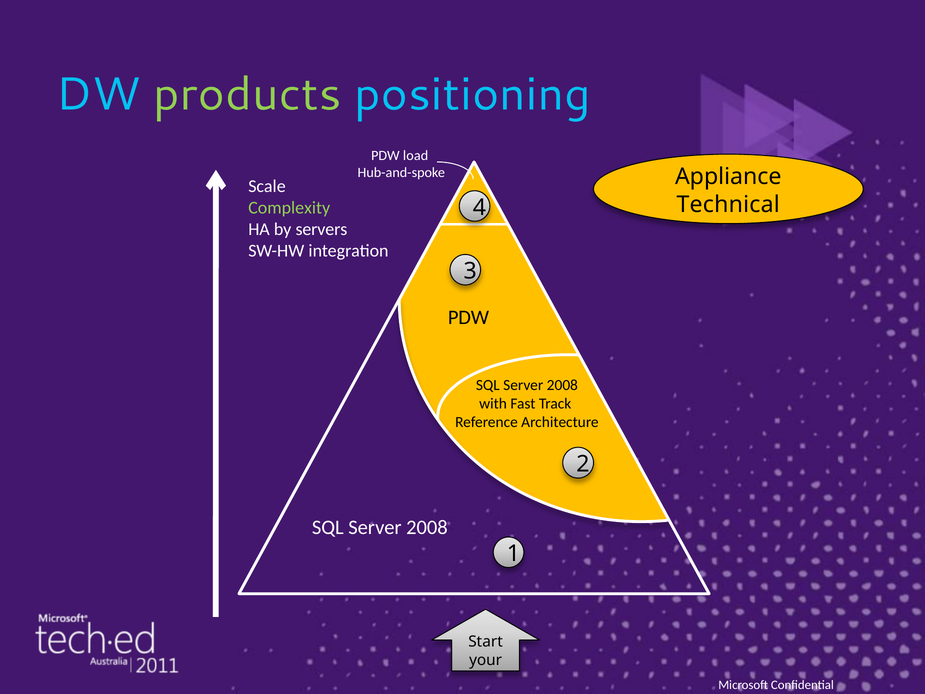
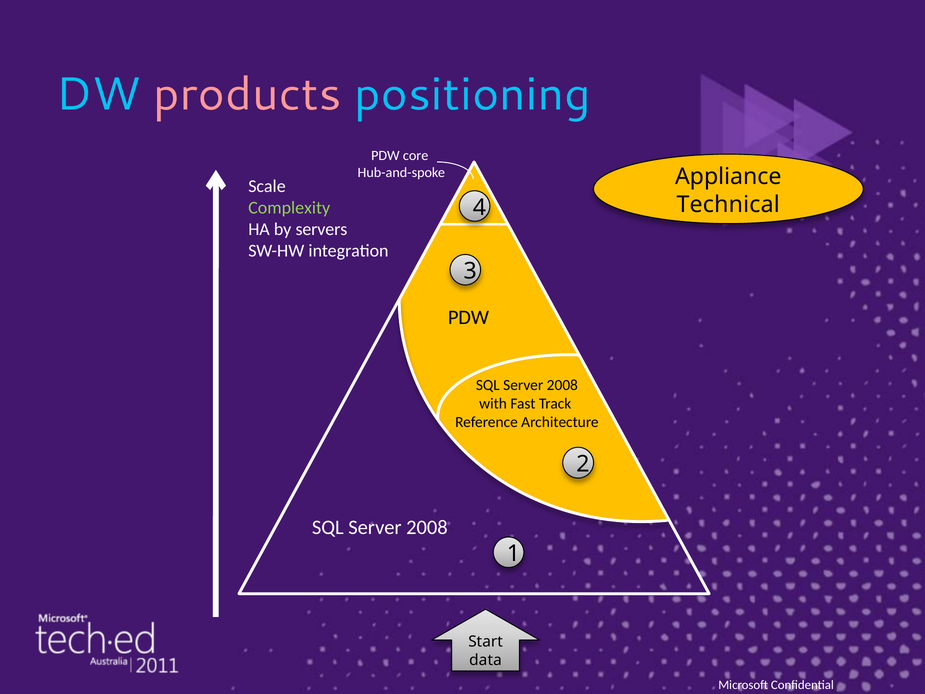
products colour: light green -> pink
load: load -> core
your: your -> data
